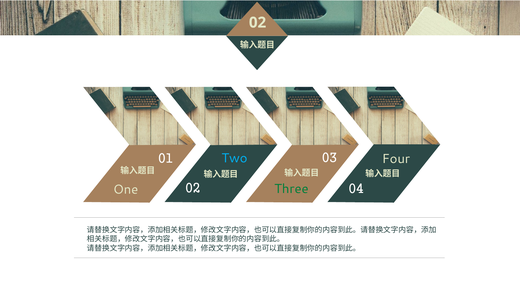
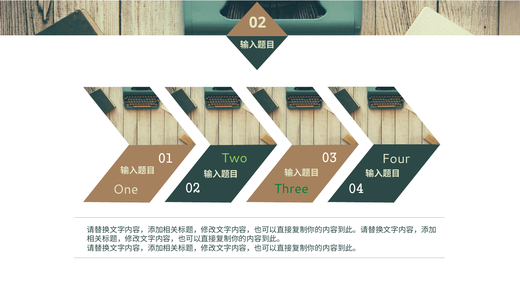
Two colour: light blue -> light green
